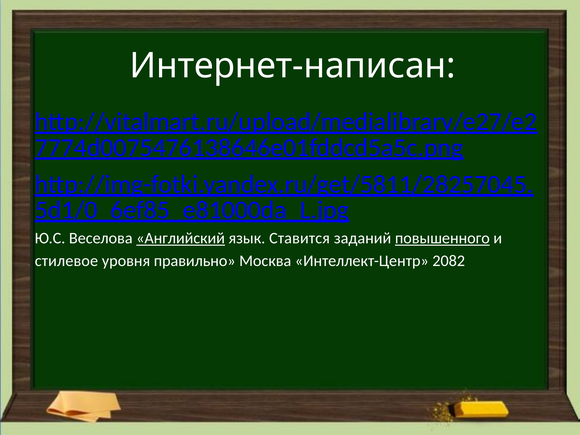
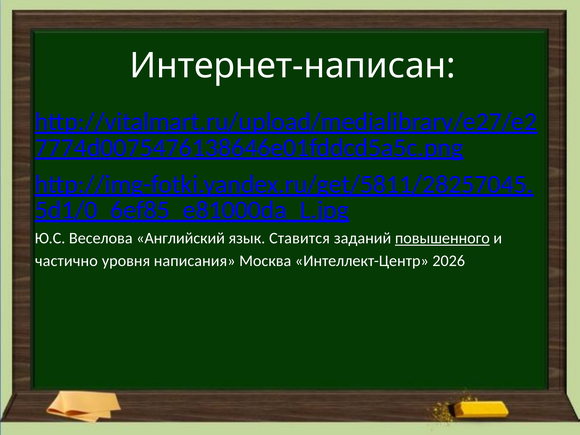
Английский underline: present -> none
стилевое: стилевое -> частично
правильно: правильно -> написания
2082: 2082 -> 2026
